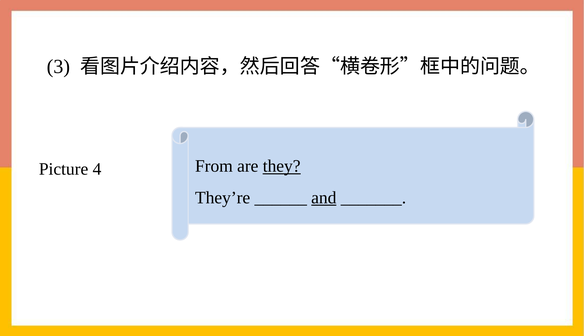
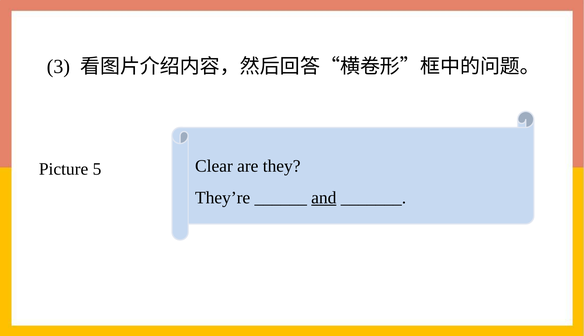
From: From -> Clear
they underline: present -> none
4: 4 -> 5
